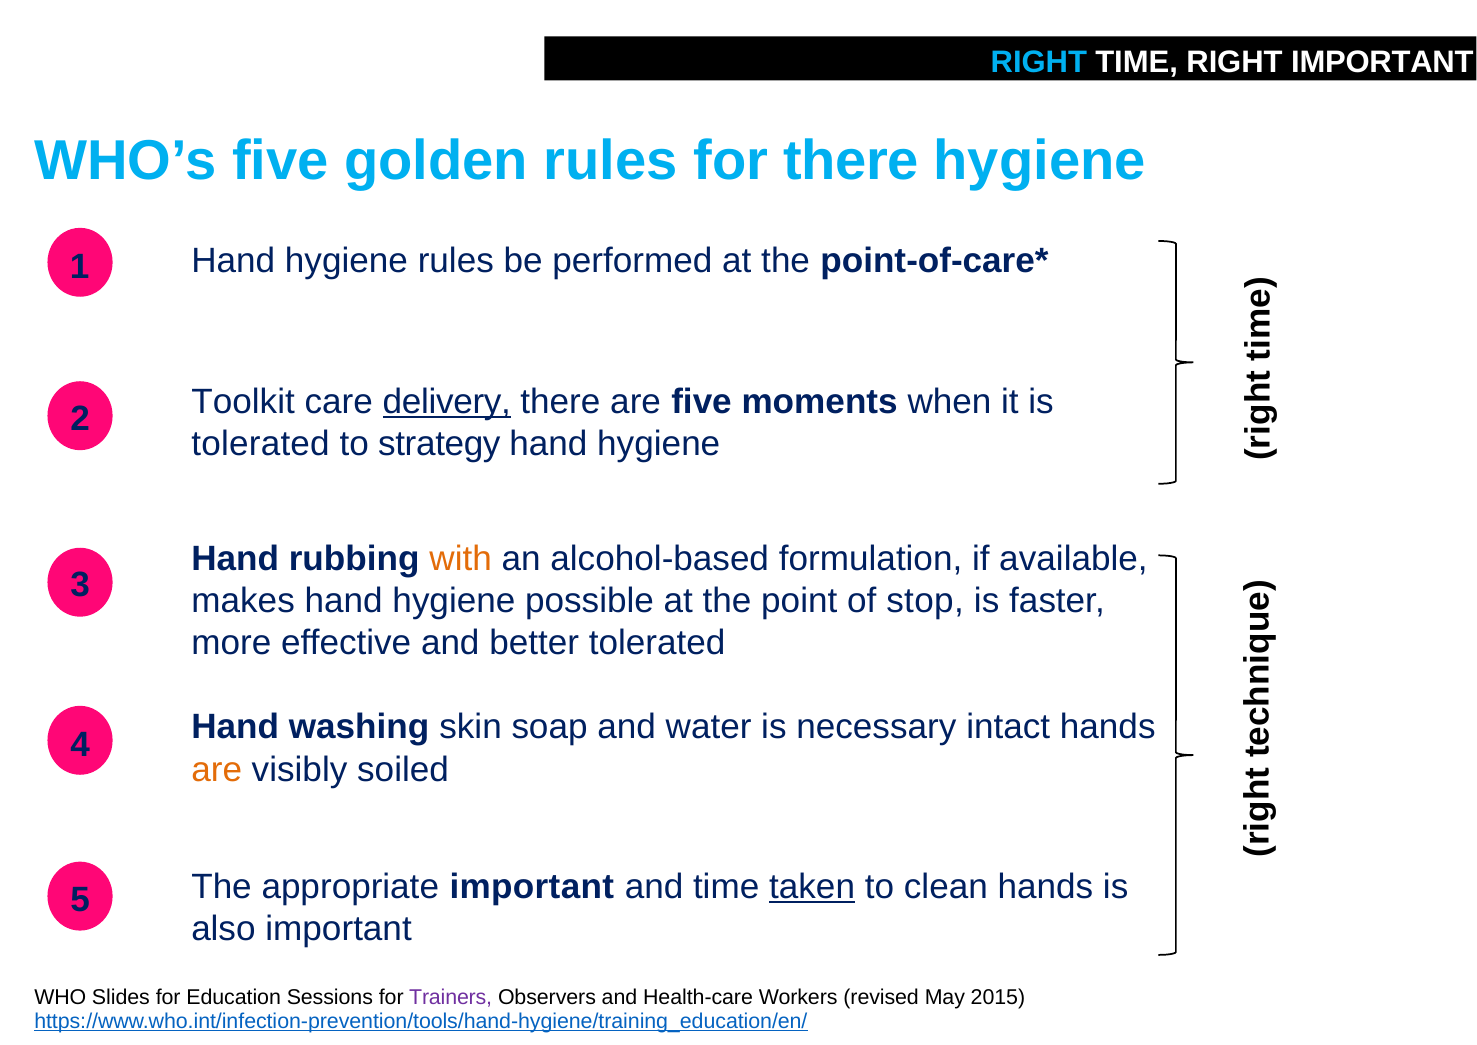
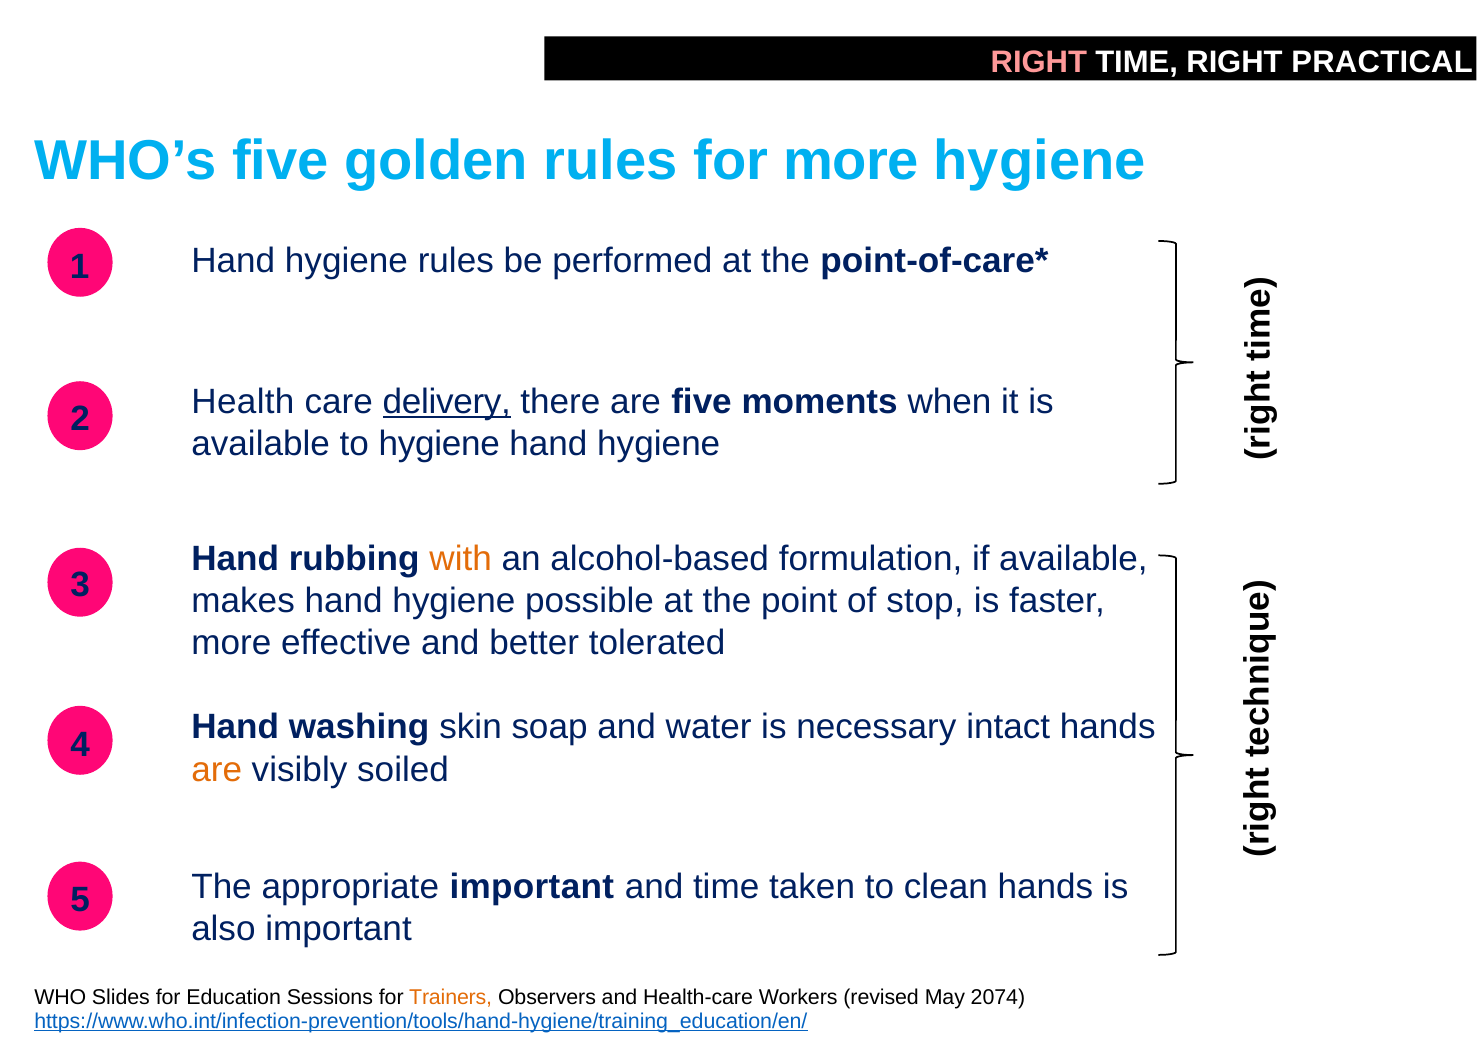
RIGHT at (1039, 62) colour: light blue -> pink
RIGHT IMPORTANT: IMPORTANT -> PRACTICAL
for there: there -> more
Toolkit: Toolkit -> Health
tolerated at (261, 444): tolerated -> available
to strategy: strategy -> hygiene
taken underline: present -> none
Trainers colour: purple -> orange
2015: 2015 -> 2074
